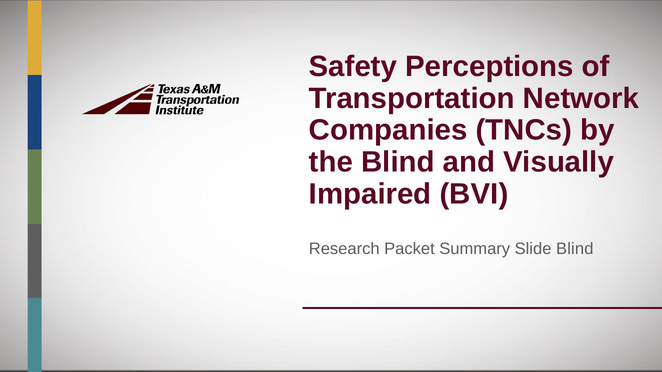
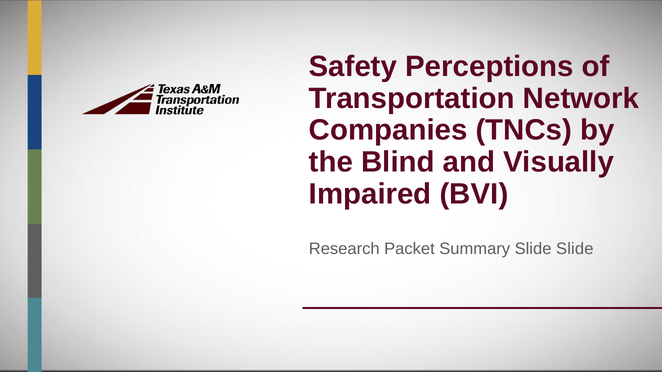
Slide Blind: Blind -> Slide
